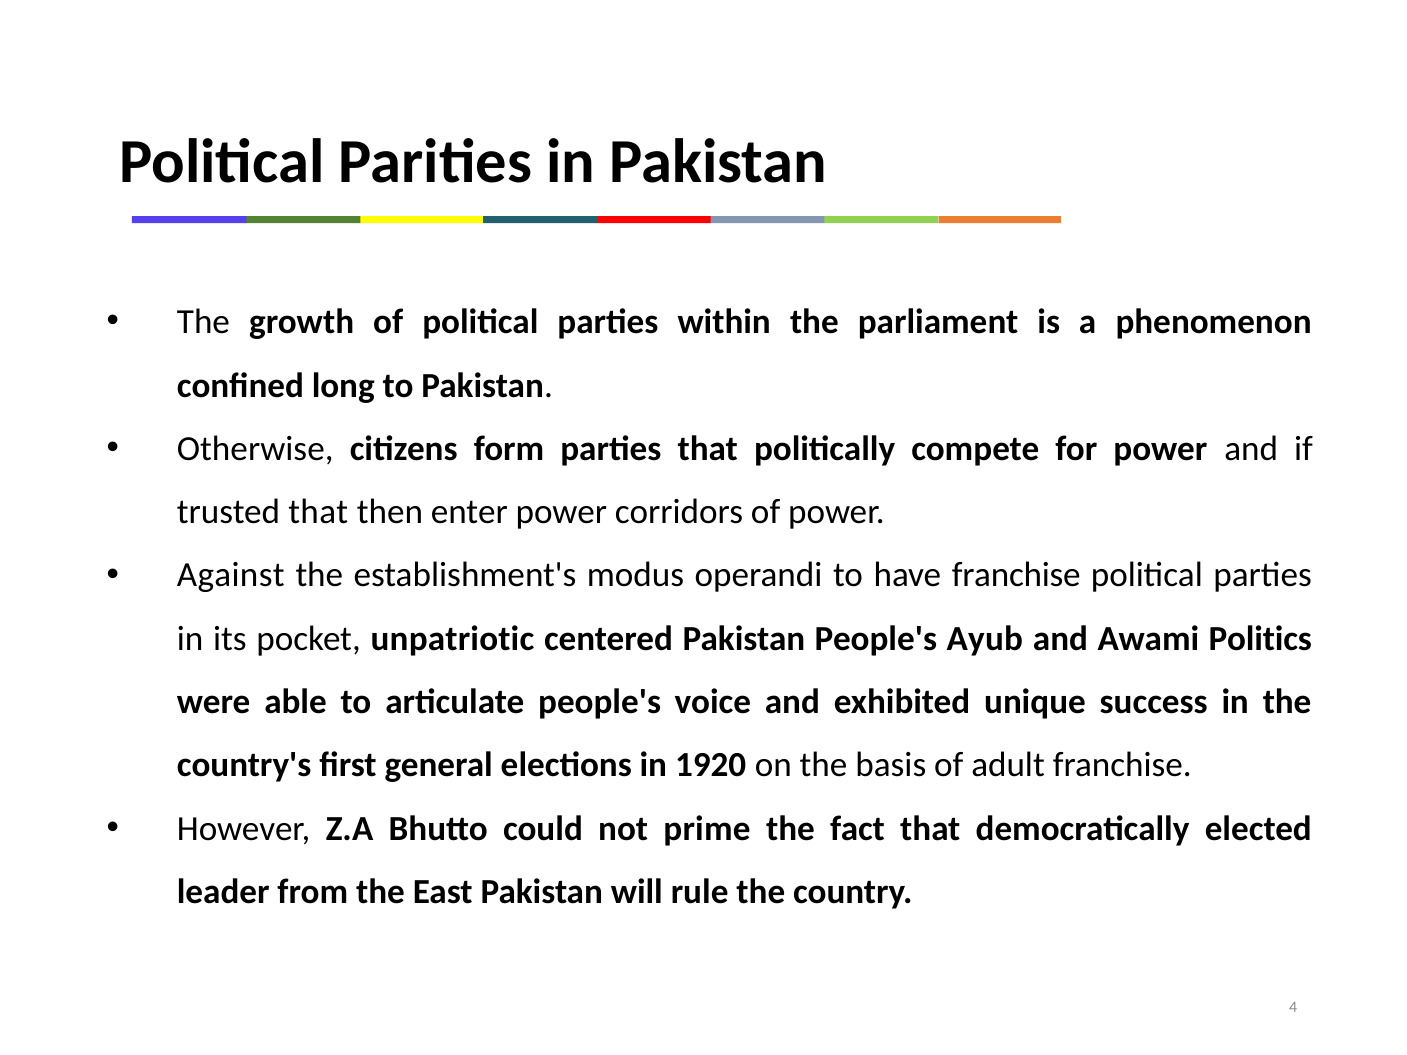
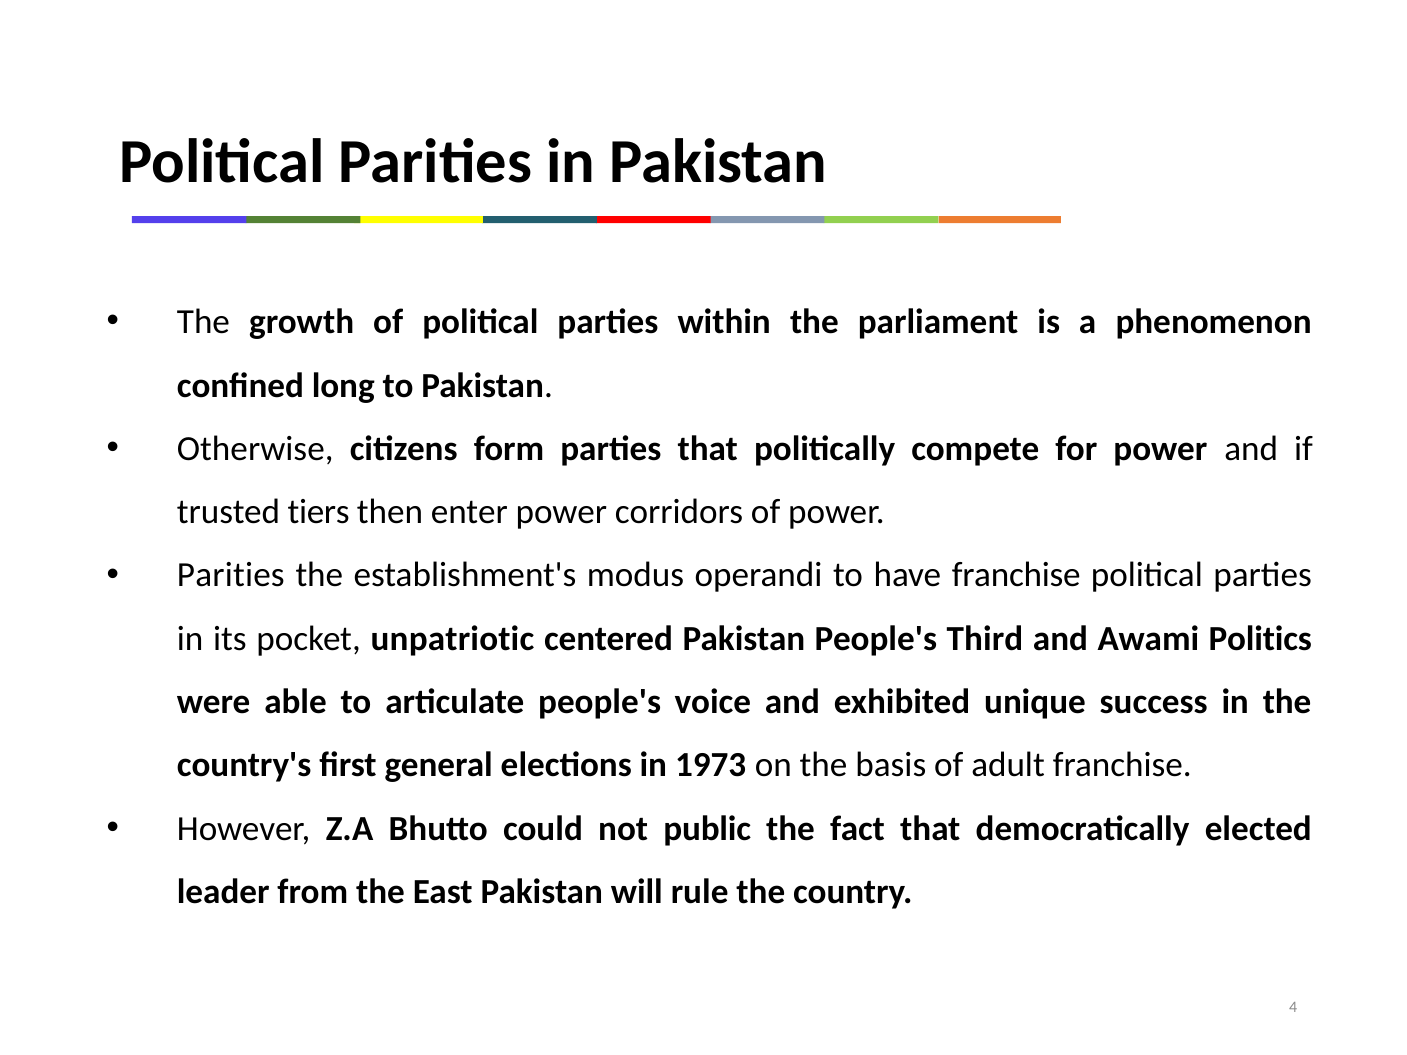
trusted that: that -> tiers
Against at (231, 576): Against -> Parities
Ayub: Ayub -> Third
1920: 1920 -> 1973
prime: prime -> public
